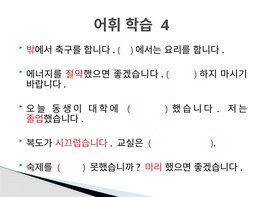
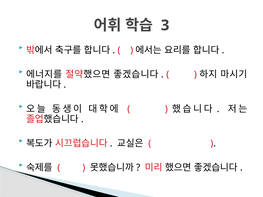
4: 4 -> 3
